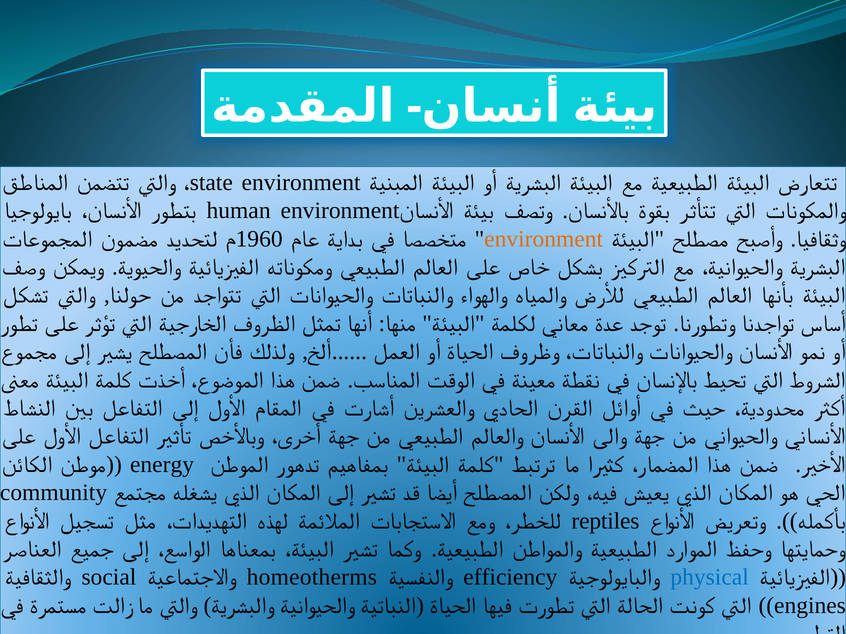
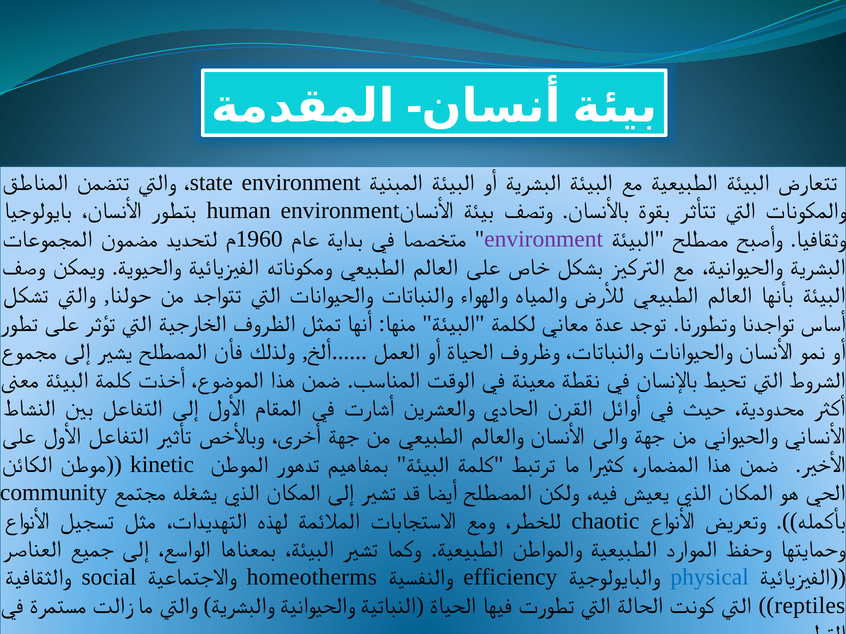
environment at (544, 239) colour: orange -> purple
energy: energy -> kinetic
reptiles: reptiles -> chaotic
engines: engines -> reptiles
